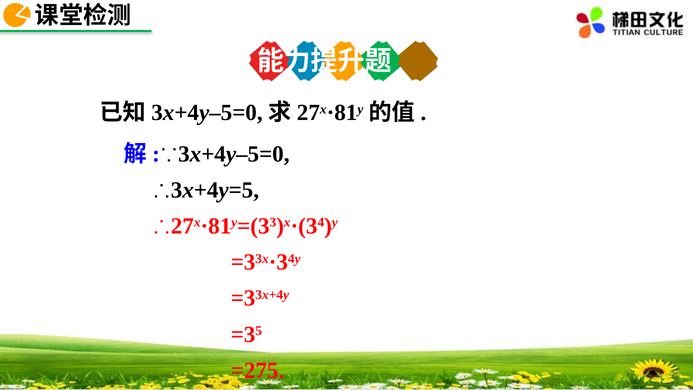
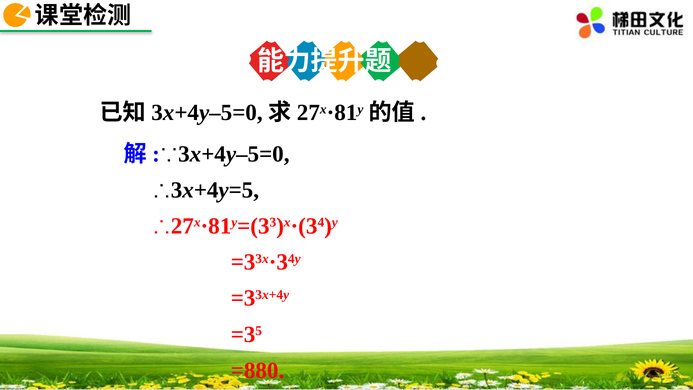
=275: =275 -> =880
